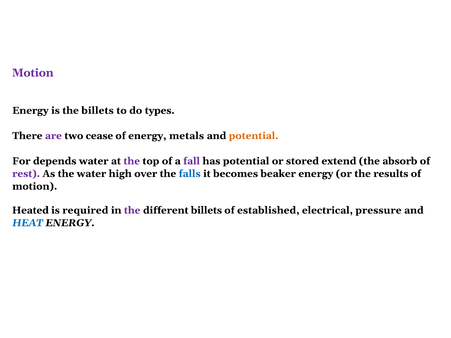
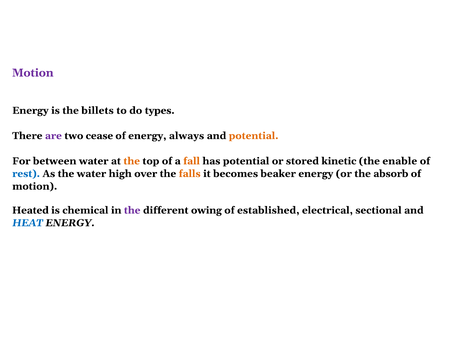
metals: metals -> always
depends: depends -> between
the at (132, 161) colour: purple -> orange
fall colour: purple -> orange
extend: extend -> kinetic
absorb: absorb -> enable
rest colour: purple -> blue
falls colour: blue -> orange
results: results -> absorb
required: required -> chemical
different billets: billets -> owing
pressure: pressure -> sectional
